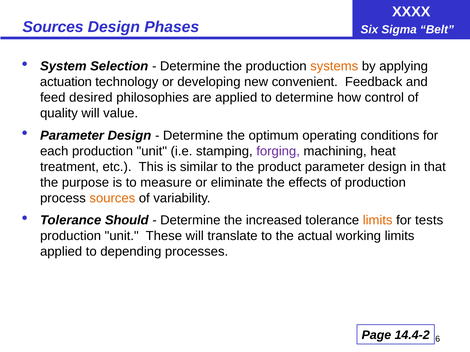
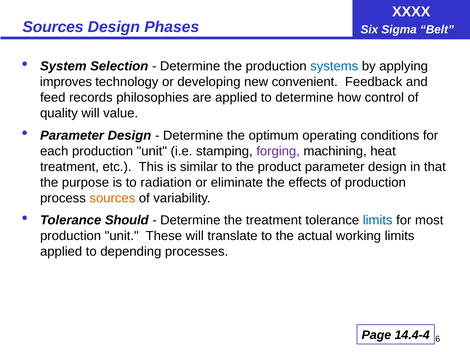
systems colour: orange -> blue
actuation: actuation -> improves
desired: desired -> records
measure: measure -> radiation
the increased: increased -> treatment
limits at (378, 221) colour: orange -> blue
tests: tests -> most
14.4-2: 14.4-2 -> 14.4-4
